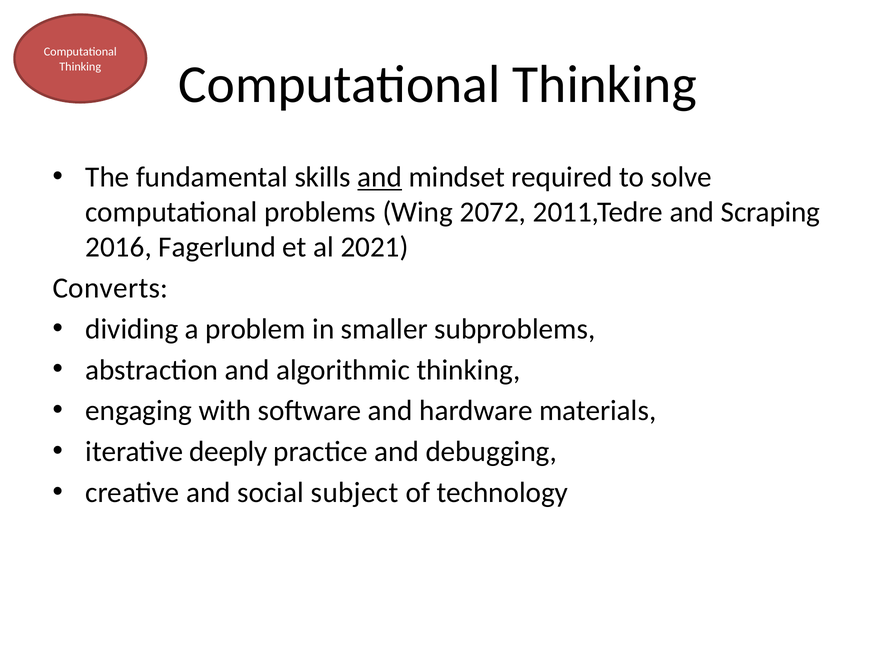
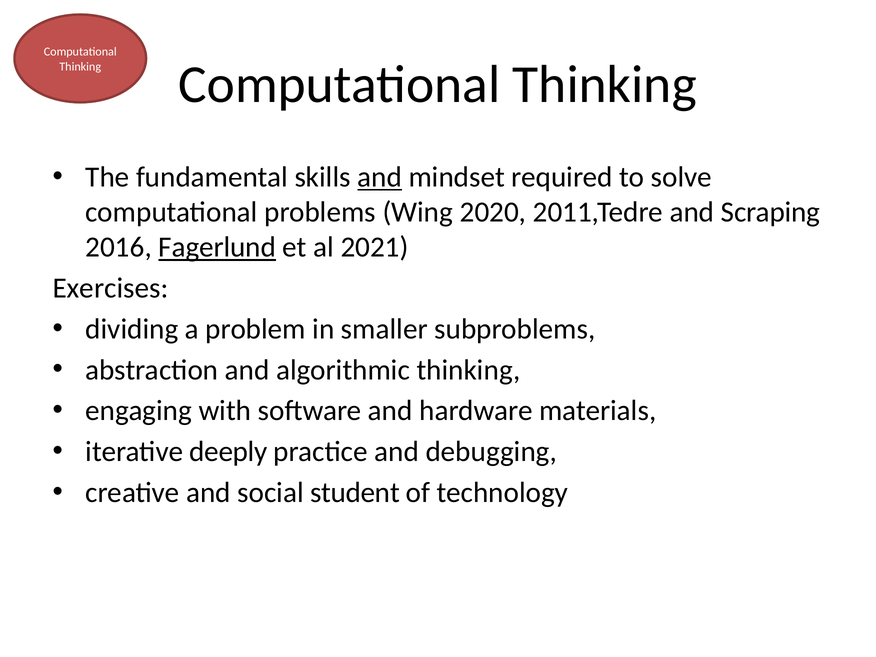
2072: 2072 -> 2020
Fagerlund underline: none -> present
Converts: Converts -> Exercises
subject: subject -> student
